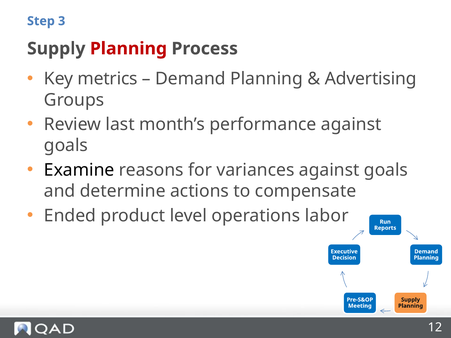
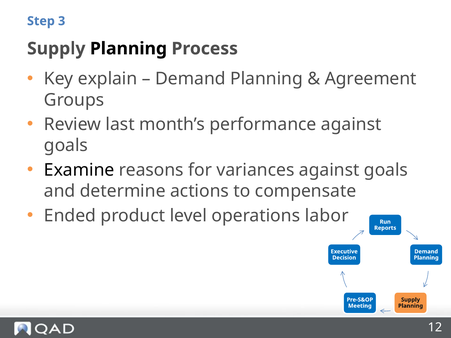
Planning at (128, 49) colour: red -> black
metrics: metrics -> explain
Advertising: Advertising -> Agreement
